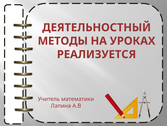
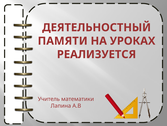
МЕТОДЫ: МЕТОДЫ -> ПАМЯТИ
